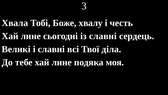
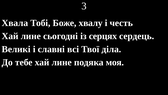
із славні: славні -> серцях
